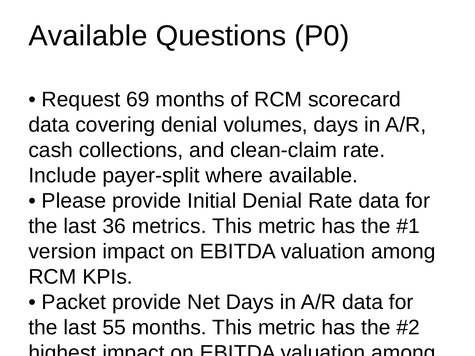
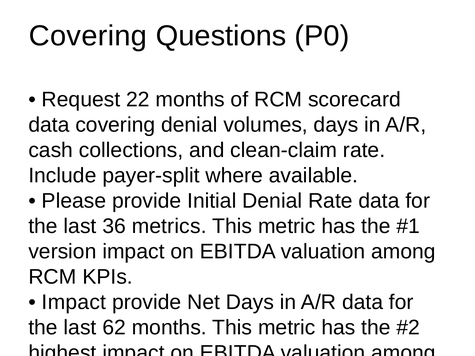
Available at (88, 36): Available -> Covering
69: 69 -> 22
Packet at (74, 302): Packet -> Impact
55: 55 -> 62
